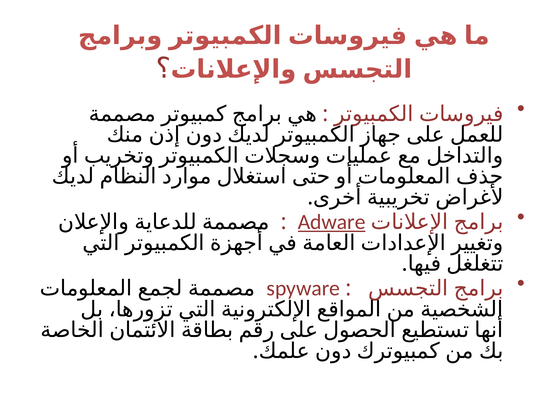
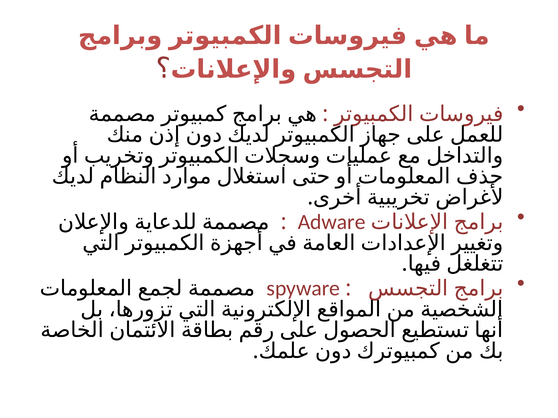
Adware underline: present -> none
